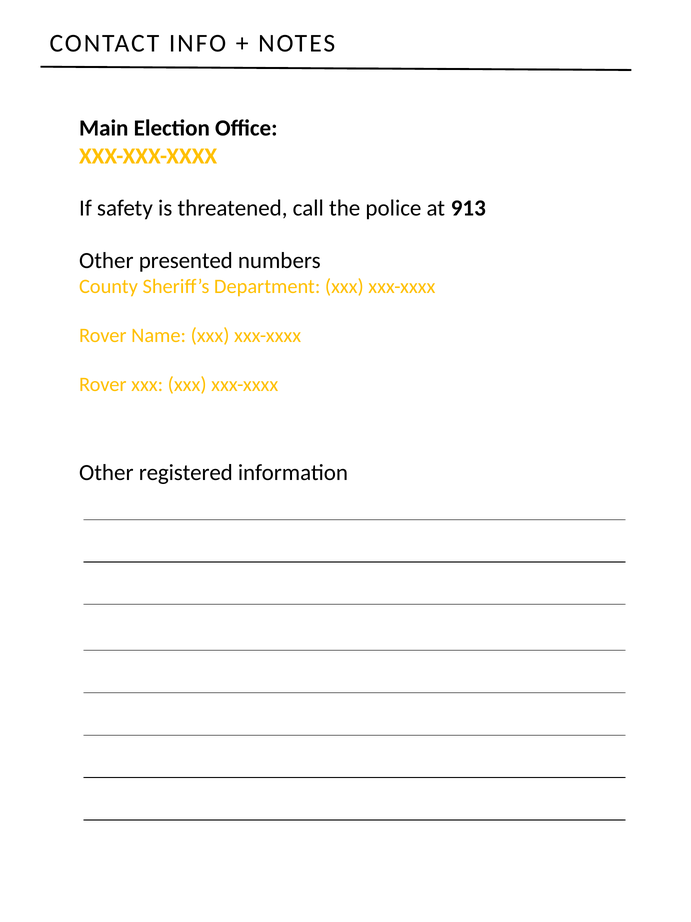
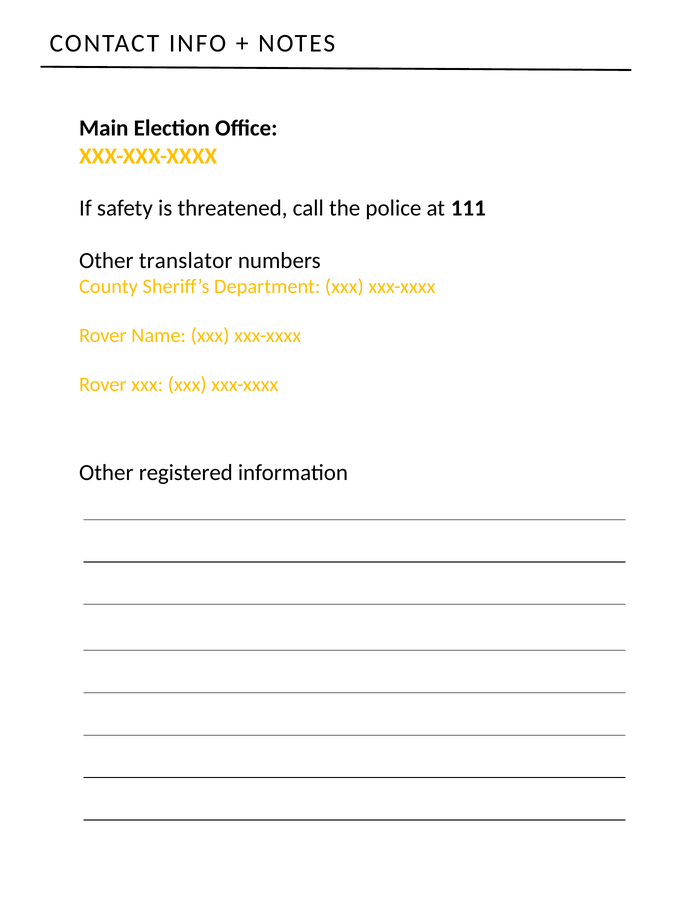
913: 913 -> 111
presented: presented -> translator
